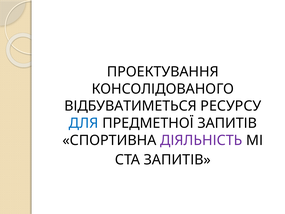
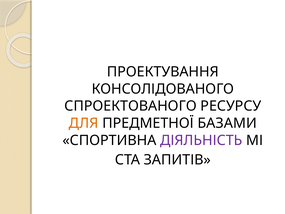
ВІДБУВАТИМЕТЬСЯ: ВІДБУВАТИМЕТЬСЯ -> СПРОЕКТОВАНОГО
ДЛЯ colour: blue -> orange
ПРЕДМЕТНОЇ ЗАПИТІВ: ЗАПИТІВ -> БАЗАМИ
